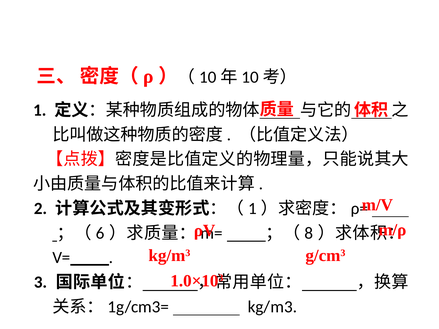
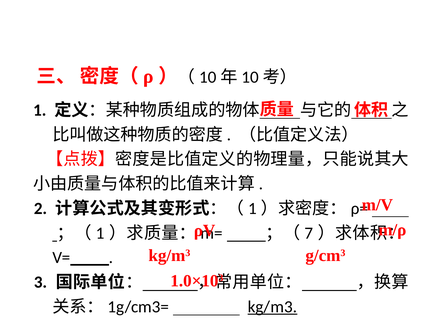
6 at (100, 233): 6 -> 1
8: 8 -> 7
kg/m3 at (272, 307) underline: none -> present
